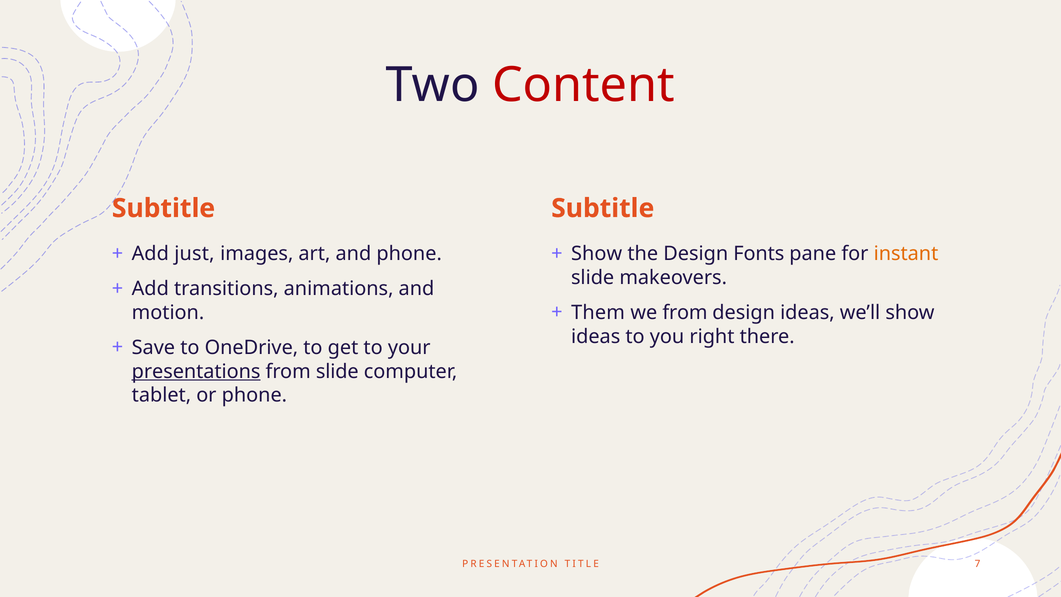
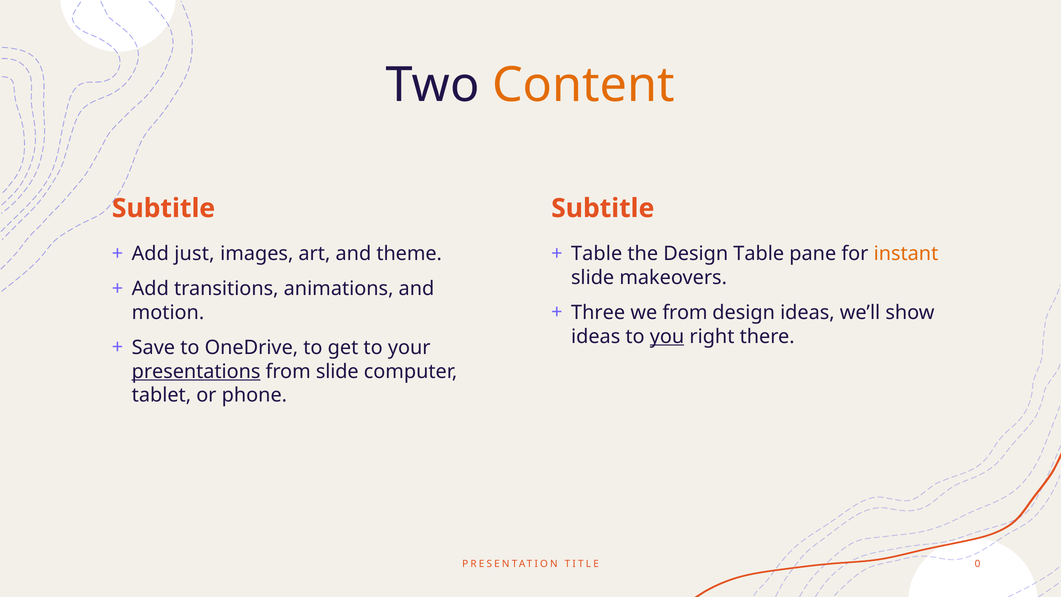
Content colour: red -> orange
and phone: phone -> theme
Show at (597, 254): Show -> Table
Design Fonts: Fonts -> Table
Them: Them -> Three
you underline: none -> present
7: 7 -> 0
